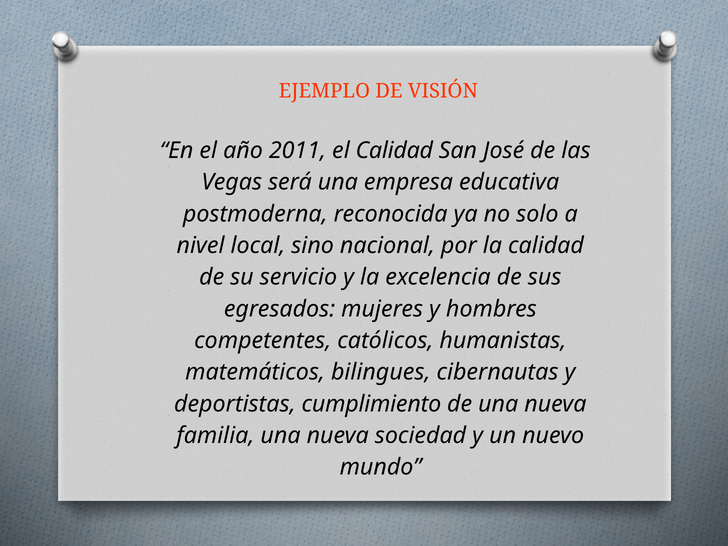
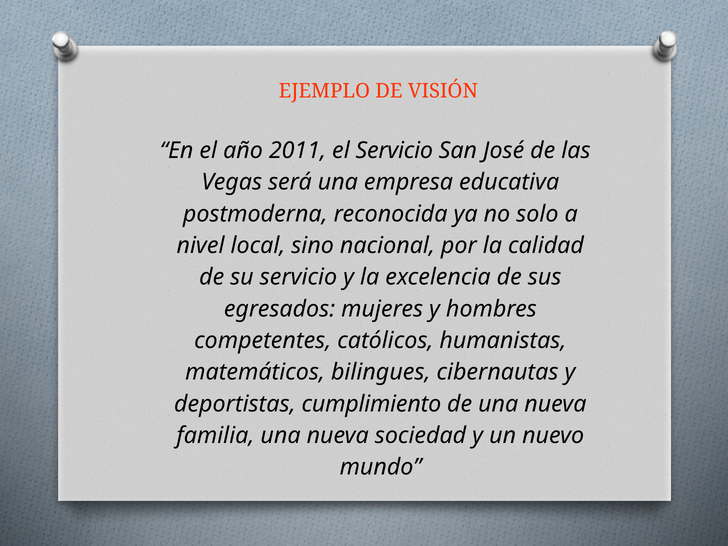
el Calidad: Calidad -> Servicio
